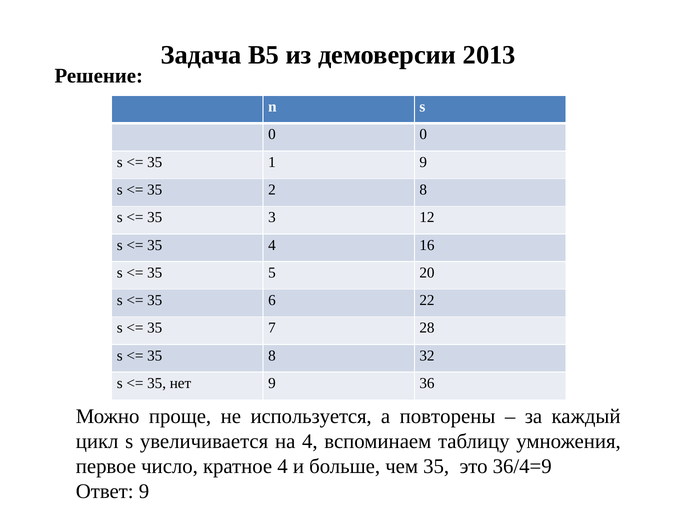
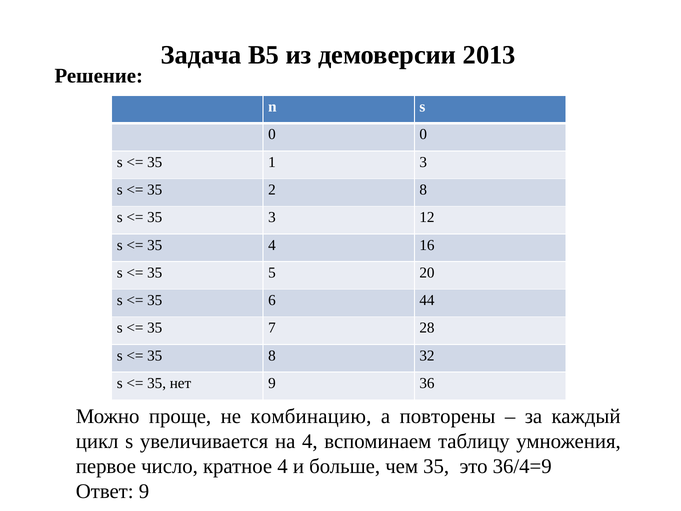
1 9: 9 -> 3
22: 22 -> 44
используется: используется -> комбинацию
